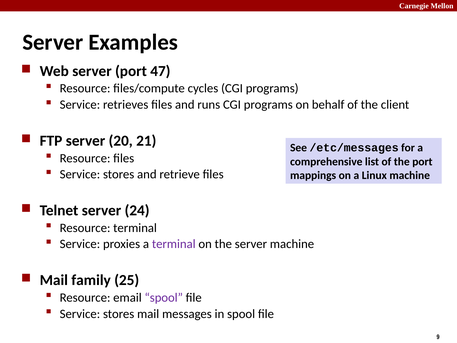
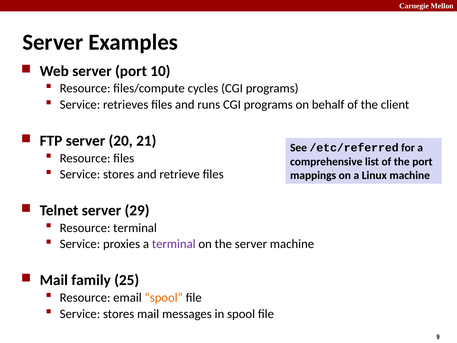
47: 47 -> 10
/etc/messages: /etc/messages -> /etc/referred
24: 24 -> 29
spool at (164, 297) colour: purple -> orange
